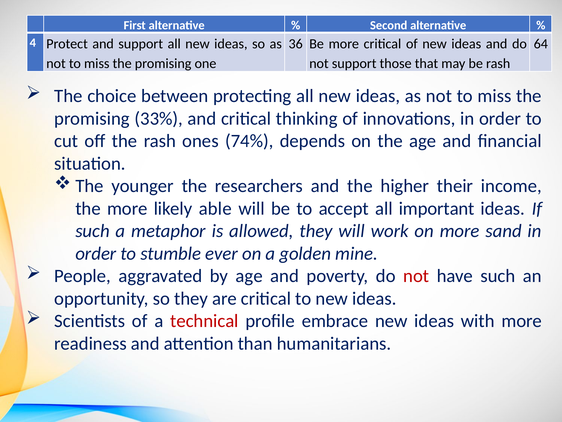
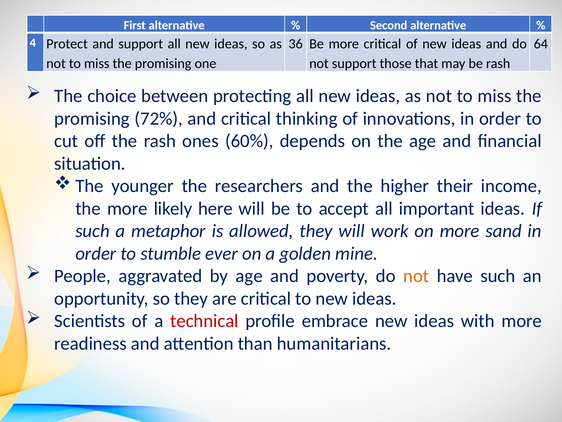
33%: 33% -> 72%
74%: 74% -> 60%
able: able -> here
not at (416, 276) colour: red -> orange
